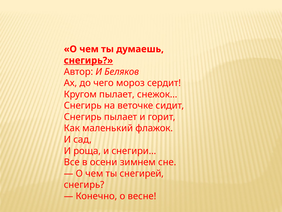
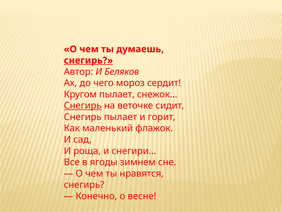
Снегирь at (83, 105) underline: none -> present
осени: осени -> ягоды
снегирей: снегирей -> нравятся
